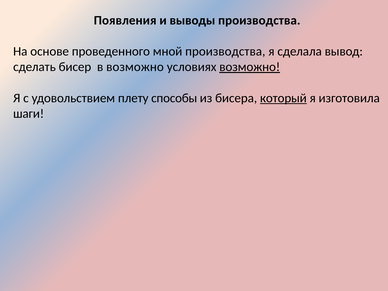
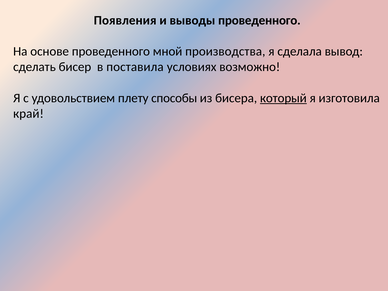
выводы производства: производства -> проведенного
в возможно: возможно -> поставила
возможно at (250, 67) underline: present -> none
шаги: шаги -> край
